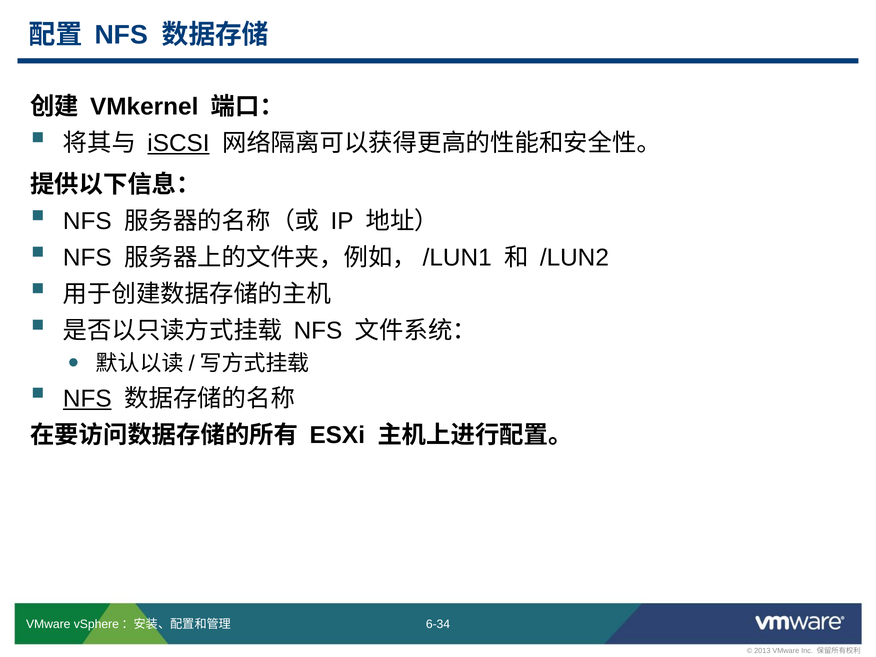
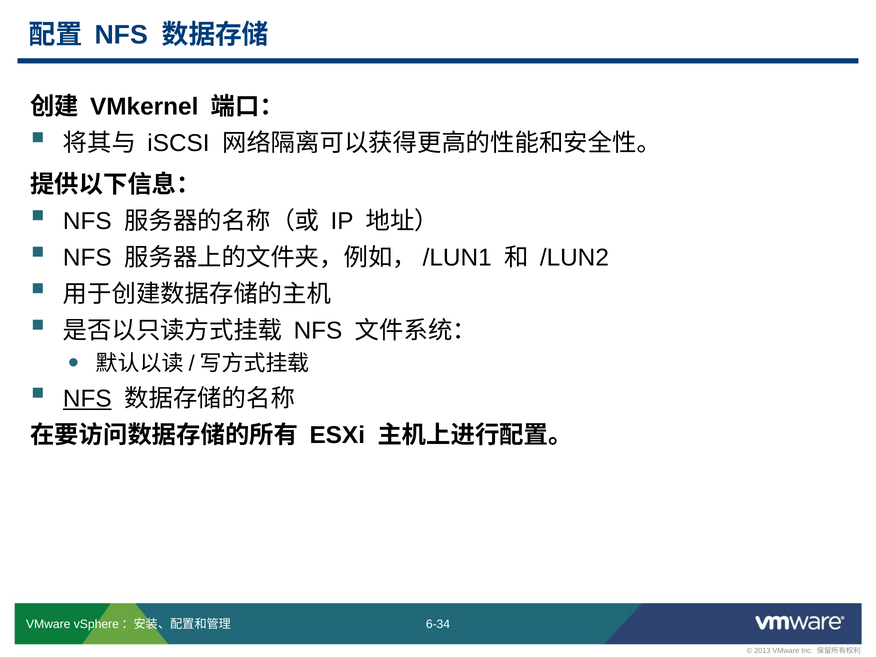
iSCSI underline: present -> none
